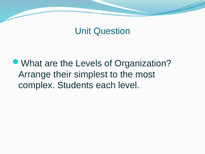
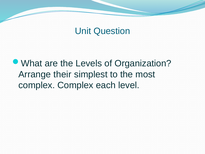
complex Students: Students -> Complex
